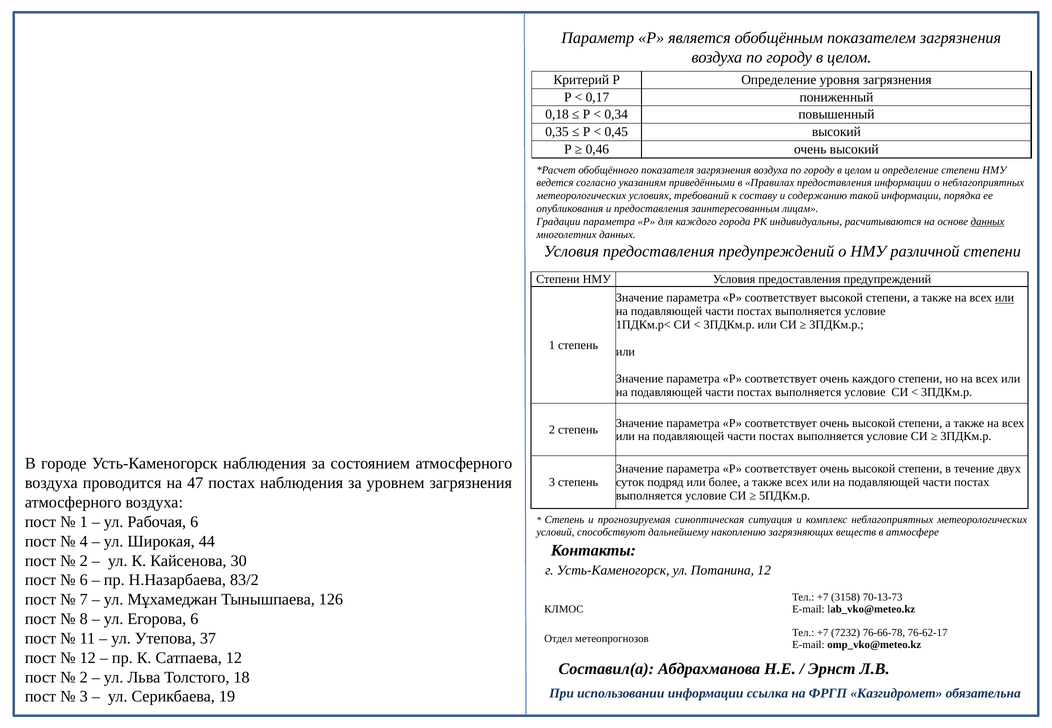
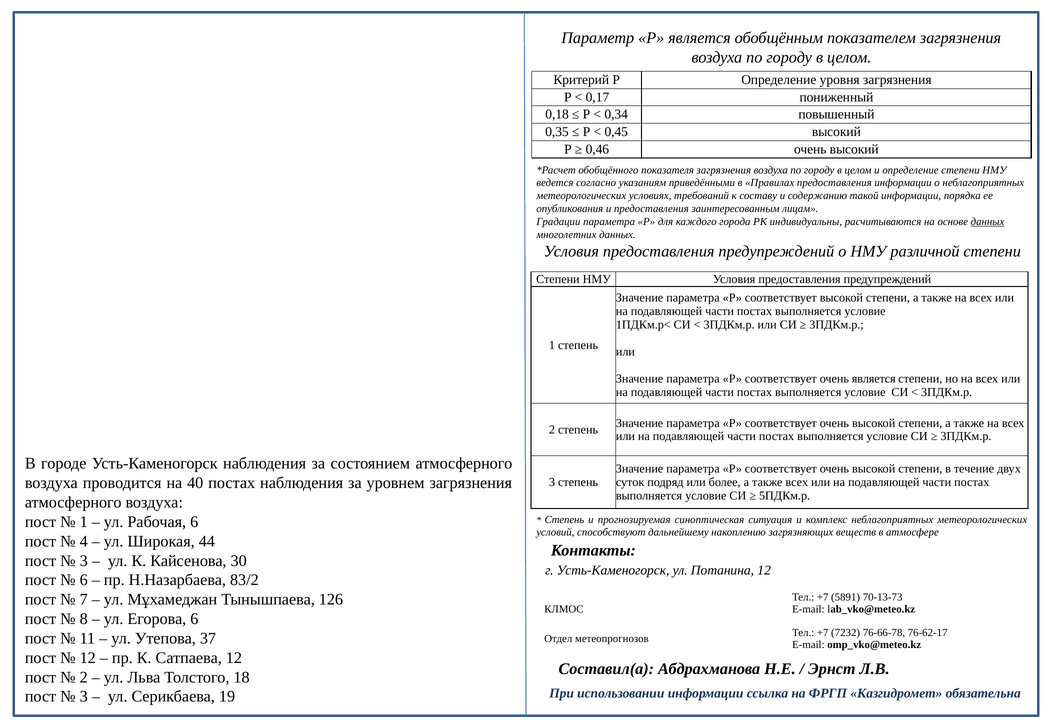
или at (1005, 298) underline: present -> none
очень каждого: каждого -> является
47: 47 -> 40
2 at (84, 561): 2 -> 3
3158: 3158 -> 5891
